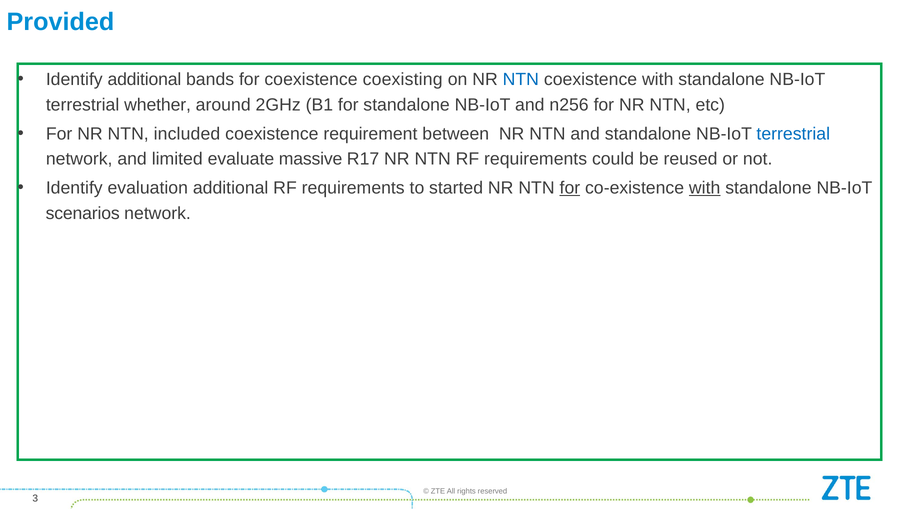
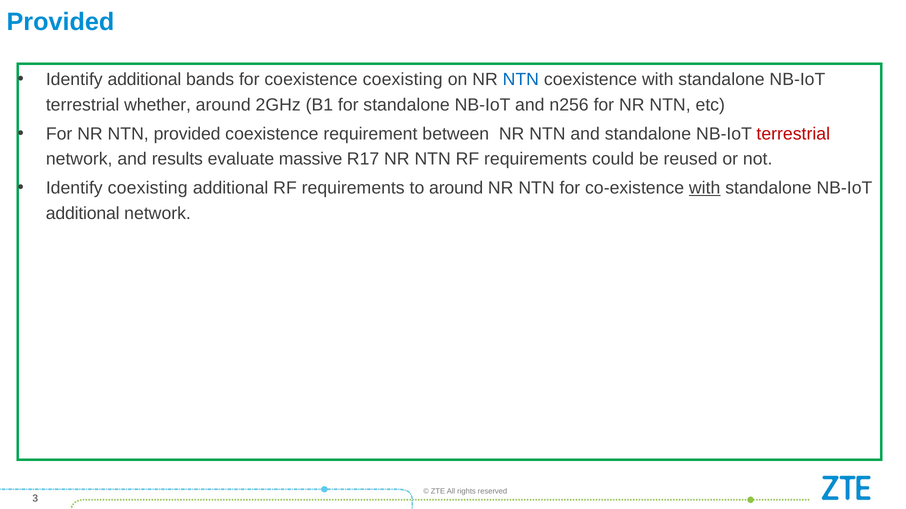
NTN included: included -> provided
terrestrial at (793, 134) colour: blue -> red
limited: limited -> results
Identify evaluation: evaluation -> coexisting
to started: started -> around
for at (570, 188) underline: present -> none
scenarios at (83, 214): scenarios -> additional
